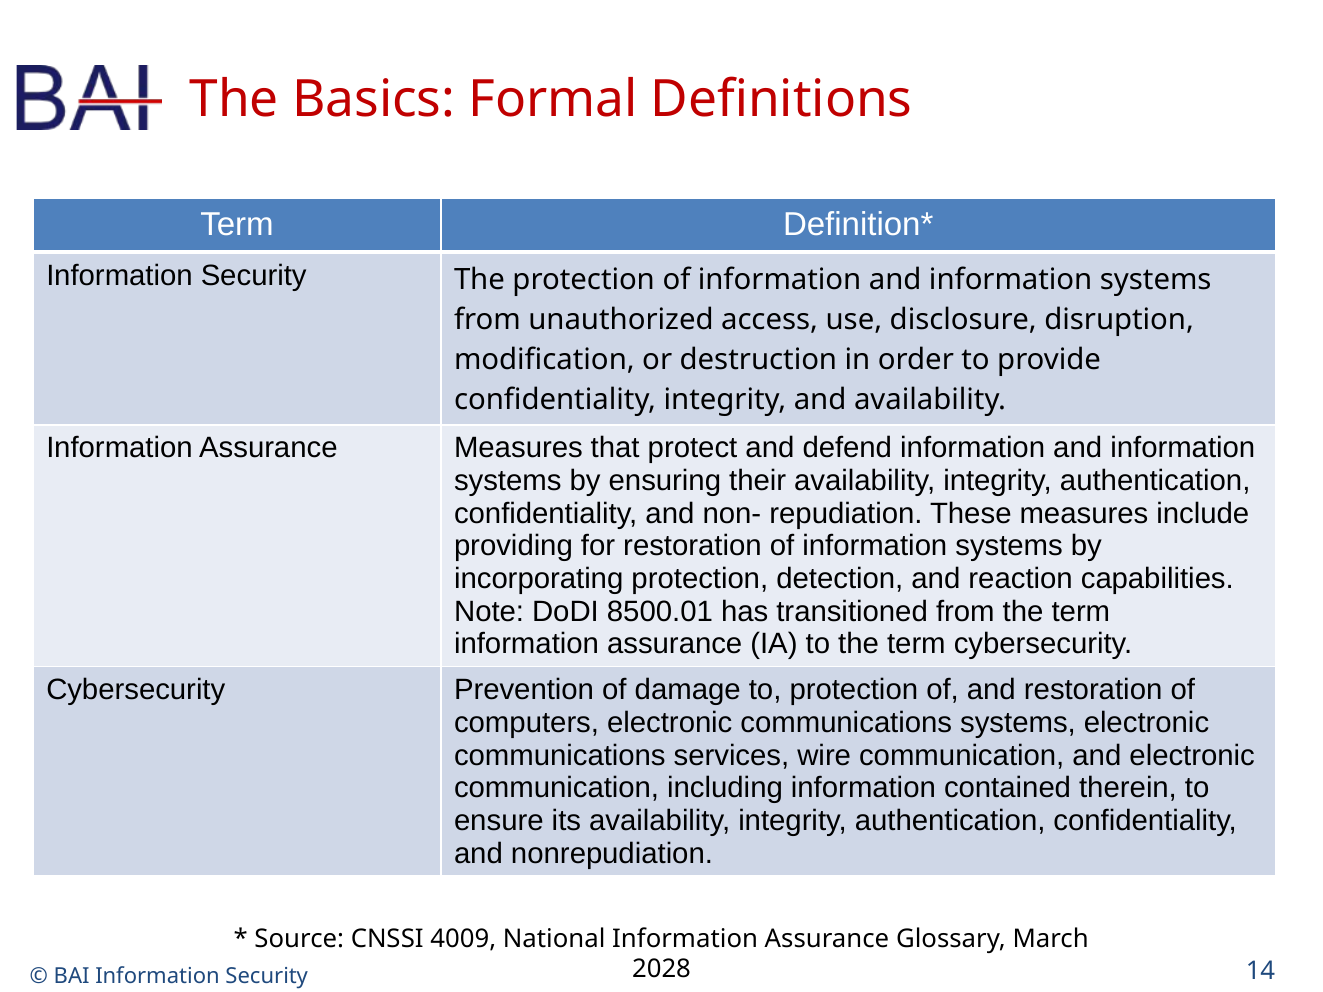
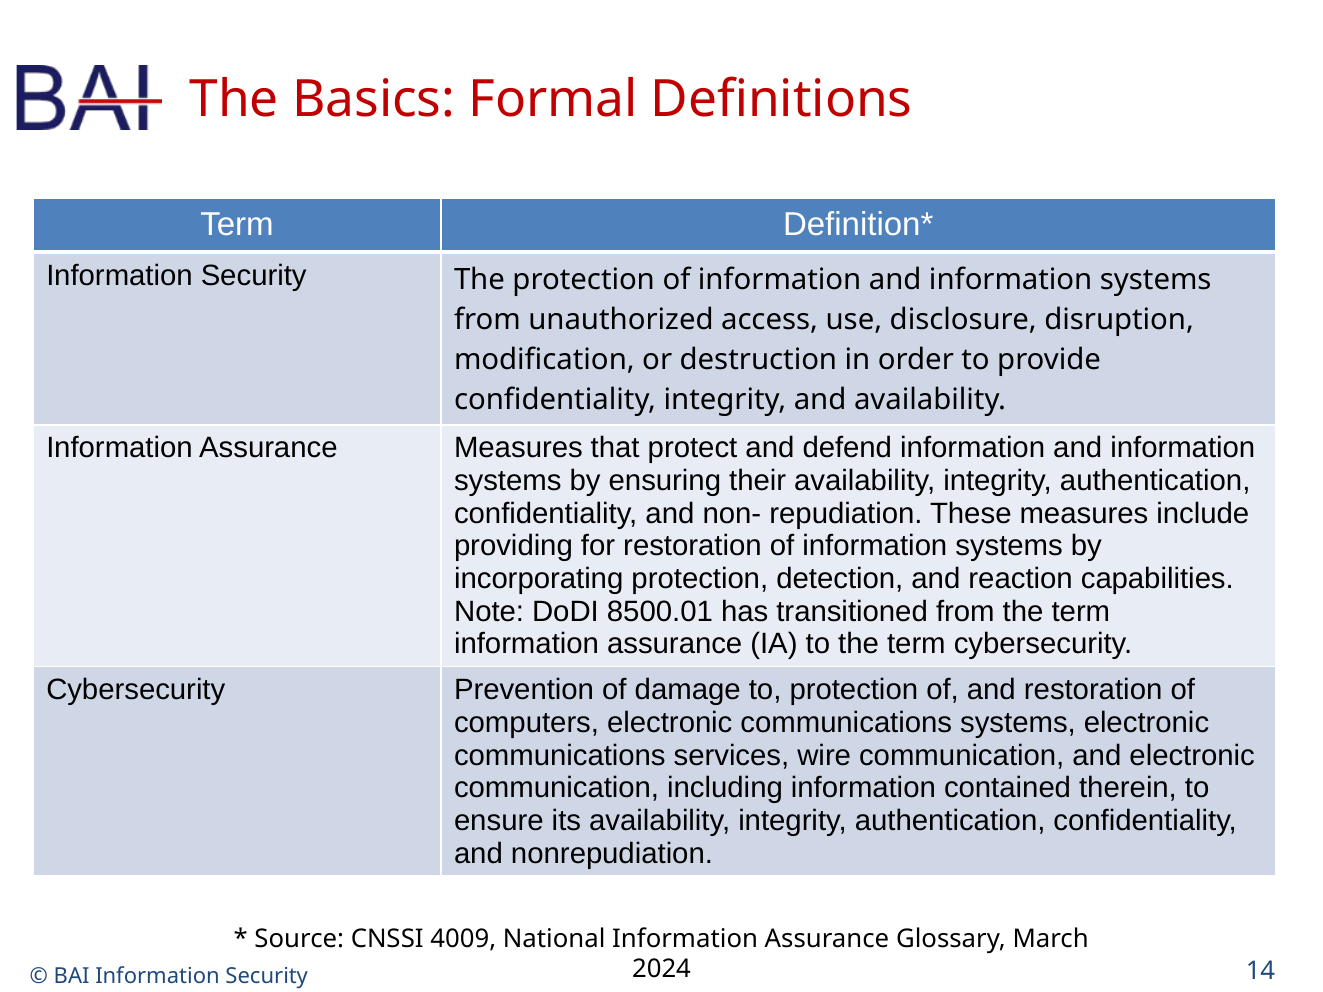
2028: 2028 -> 2024
